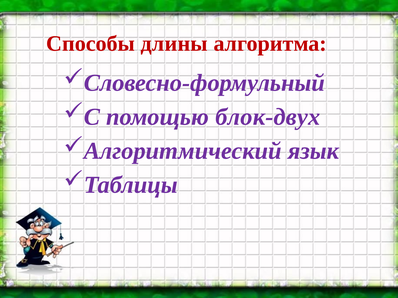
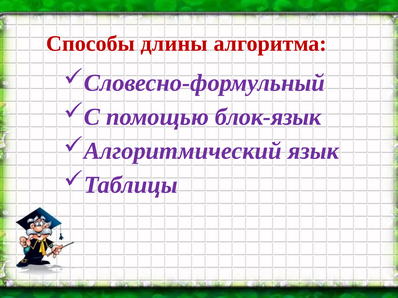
блок-двух: блок-двух -> блок-язык
